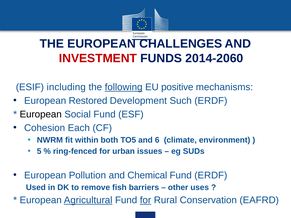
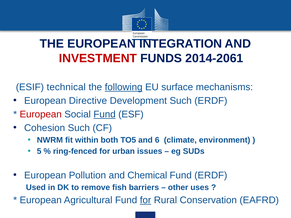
CHALLENGES: CHALLENGES -> INTEGRATION
2014-2060: 2014-2060 -> 2014-2061
including: including -> technical
positive: positive -> surface
Restored: Restored -> Directive
European at (41, 114) colour: black -> red
Fund at (105, 114) underline: none -> present
Cohesion Each: Each -> Such
Agricultural underline: present -> none
